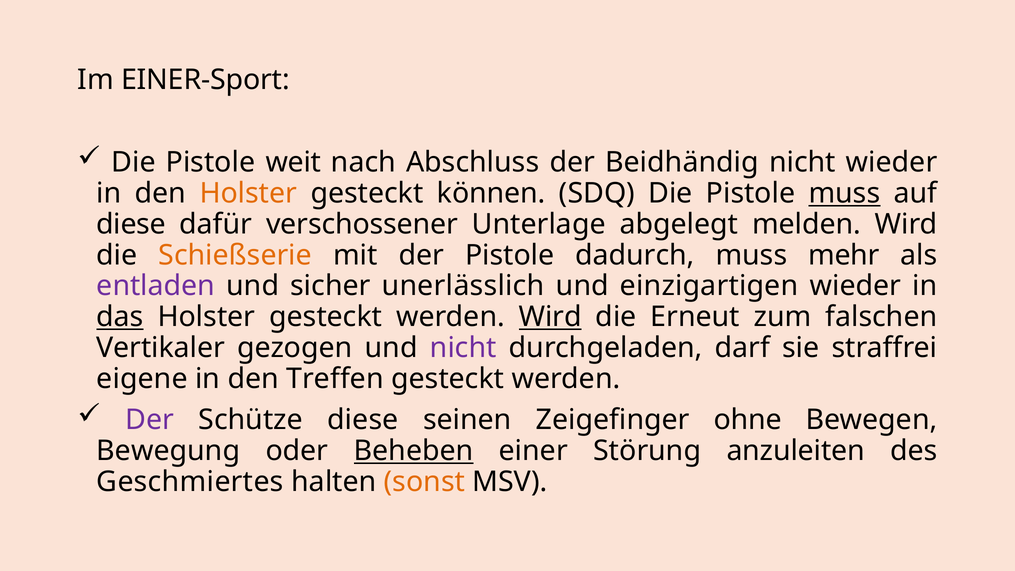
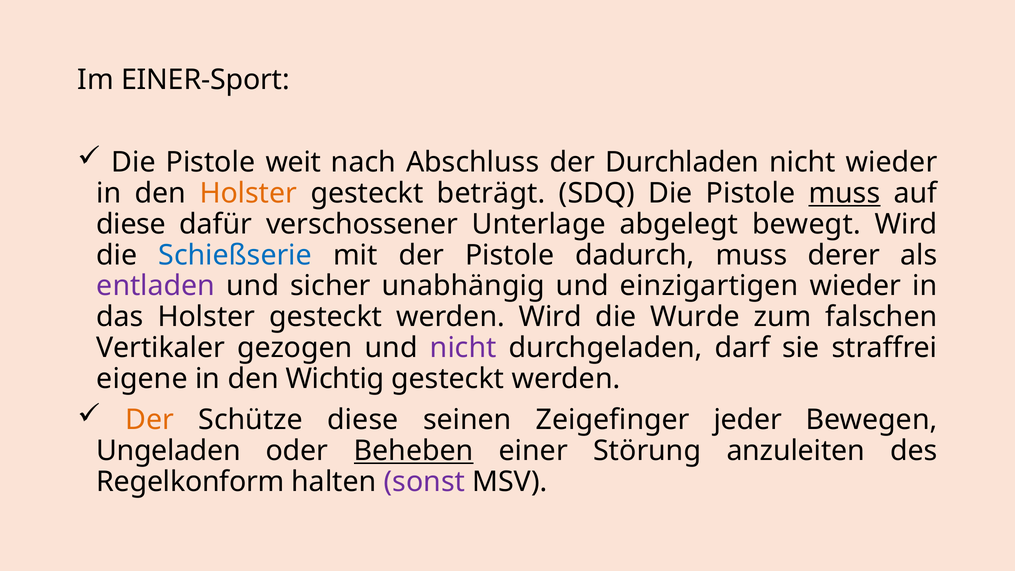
Beidhändig: Beidhändig -> Durchladen
können: können -> beträgt
melden: melden -> bewegt
Schießserie colour: orange -> blue
mehr: mehr -> derer
unerlässlich: unerlässlich -> unabhängig
das underline: present -> none
Wird at (550, 317) underline: present -> none
Erneut: Erneut -> Wurde
Treffen: Treffen -> Wichtig
Der at (150, 420) colour: purple -> orange
ohne: ohne -> jeder
Bewegung: Bewegung -> Ungeladen
Geschmiertes: Geschmiertes -> Regelkonform
sonst colour: orange -> purple
